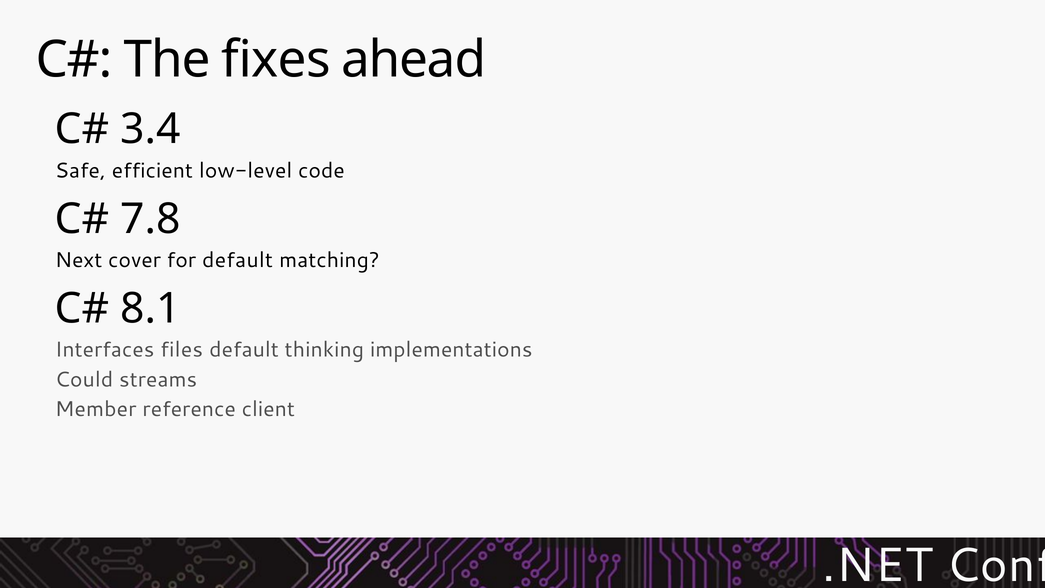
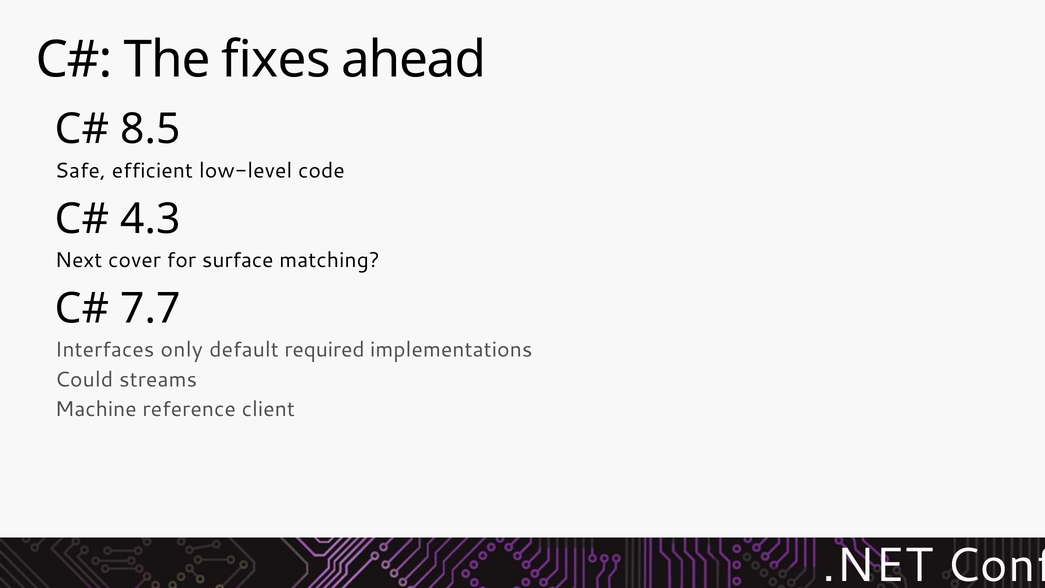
3.4: 3.4 -> 8.5
7.8: 7.8 -> 4.3
for default: default -> surface
8.1: 8.1 -> 7.7
files: files -> only
thinking: thinking -> required
Member: Member -> Machine
